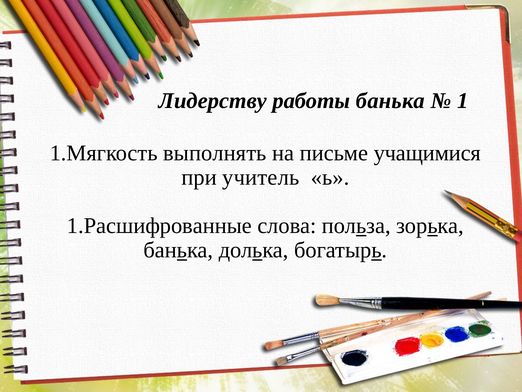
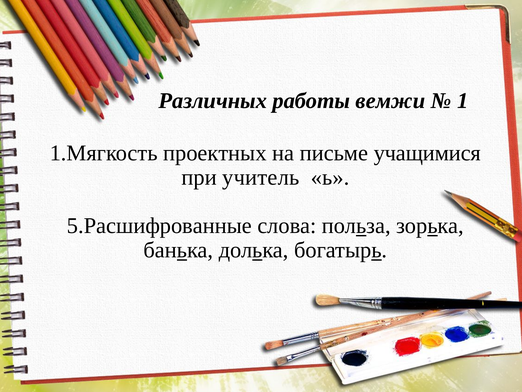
Лидерству: Лидерству -> Различных
работы банька: банька -> вемжи
выполнять: выполнять -> проектных
1.Расшифрованные: 1.Расшифрованные -> 5.Расшифрованные
